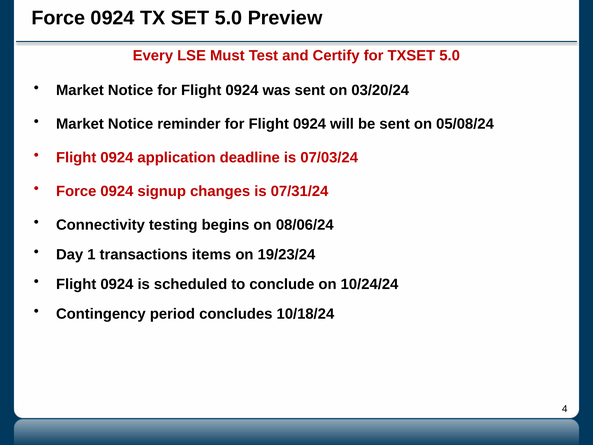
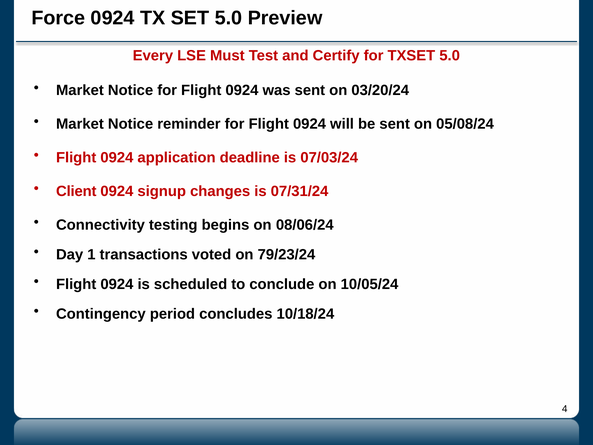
Force at (76, 191): Force -> Client
items: items -> voted
19/23/24: 19/23/24 -> 79/23/24
10/24/24: 10/24/24 -> 10/05/24
